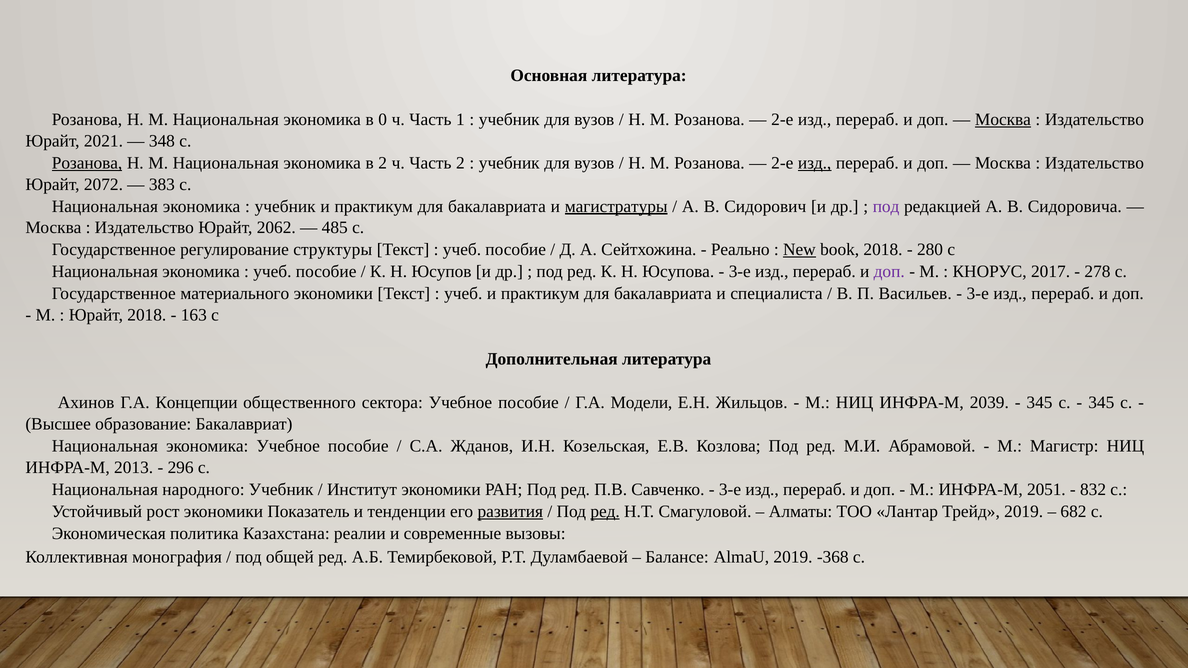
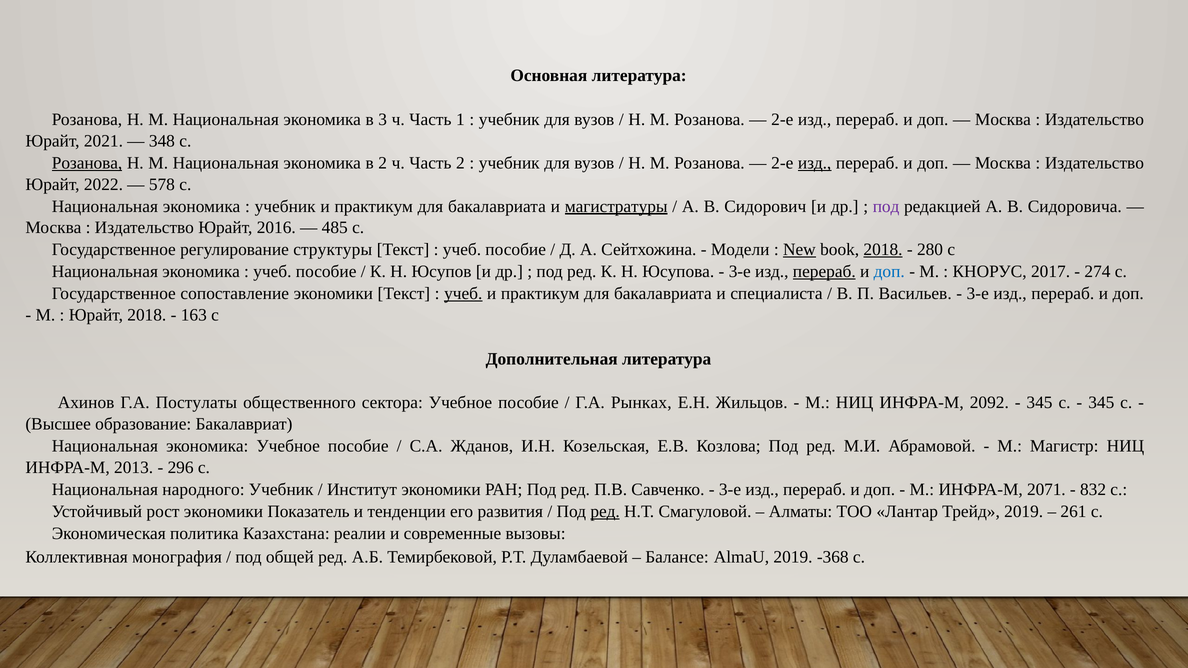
0: 0 -> 3
Москва at (1003, 120) underline: present -> none
2072: 2072 -> 2022
383: 383 -> 578
2062: 2062 -> 2016
Реально: Реально -> Модели
2018 at (883, 250) underline: none -> present
перераб at (824, 272) underline: none -> present
доп at (889, 272) colour: purple -> blue
278: 278 -> 274
материального: материального -> сопоставление
учеб at (463, 294) underline: none -> present
Концепции: Концепции -> Постулаты
Модели: Модели -> Рынках
2039: 2039 -> 2092
2051: 2051 -> 2071
развития underline: present -> none
682: 682 -> 261
